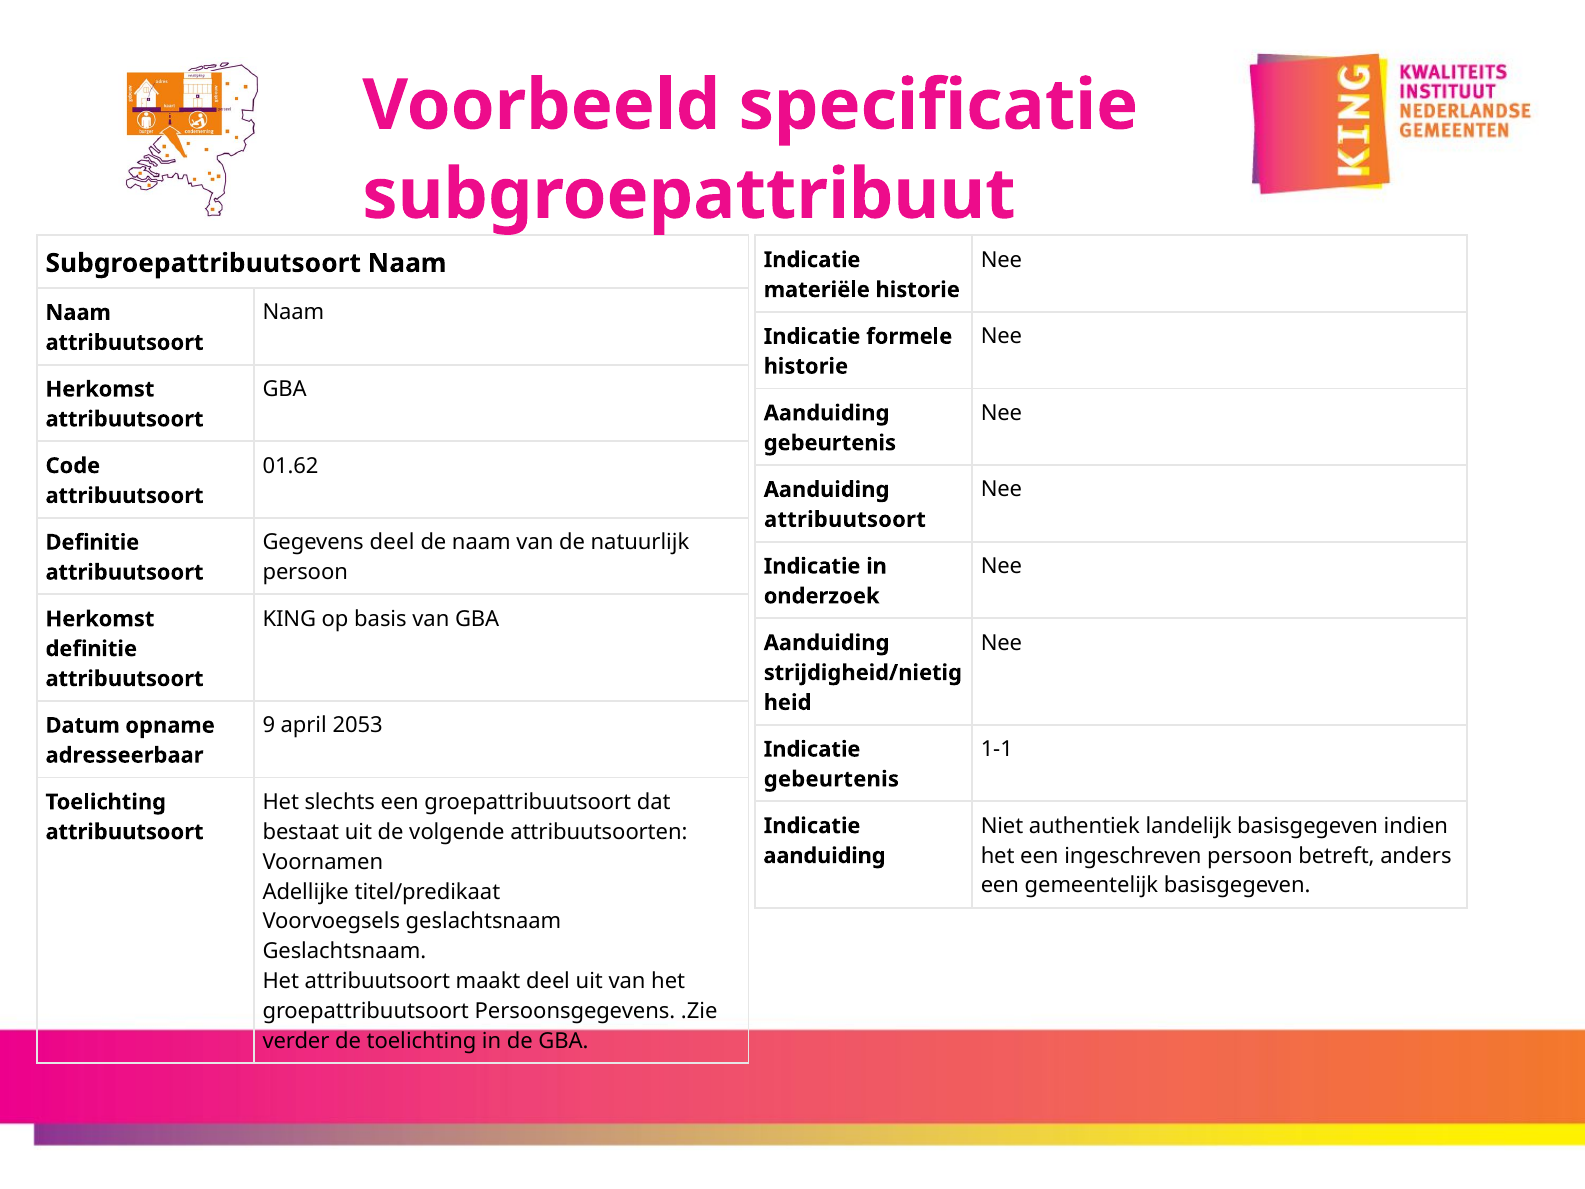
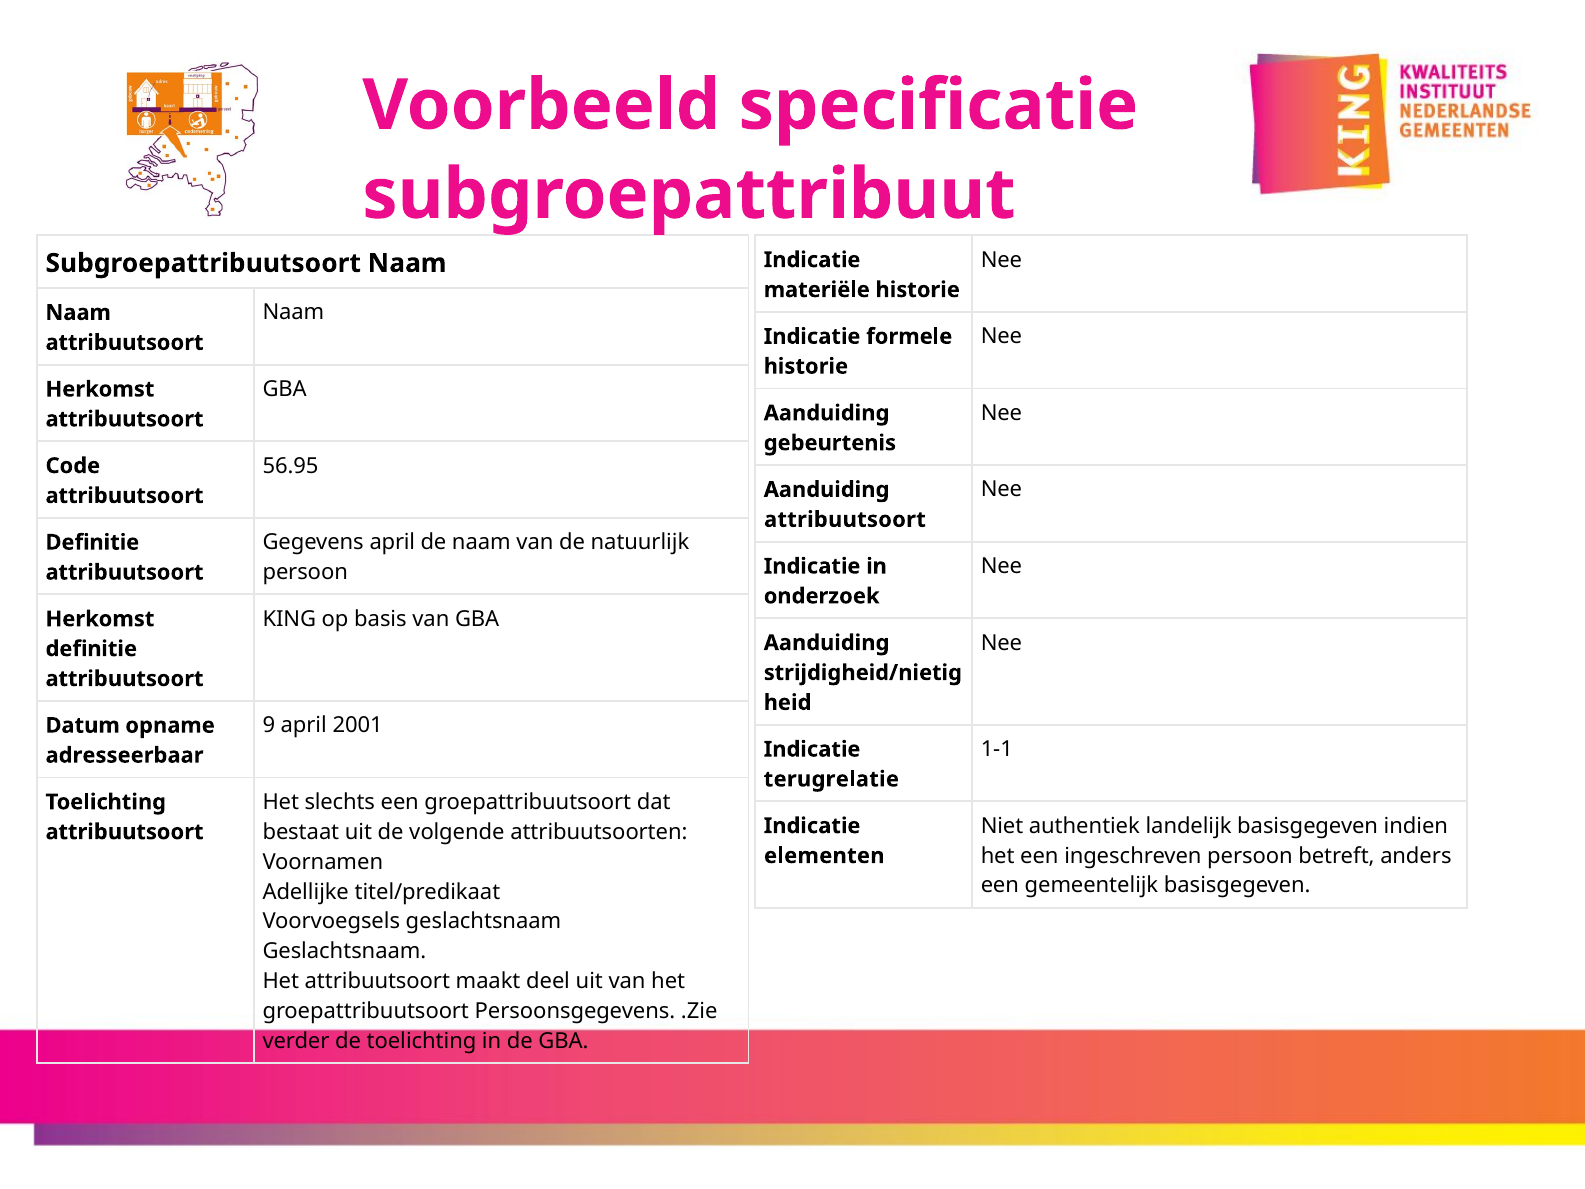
01.62: 01.62 -> 56.95
Gegevens deel: deel -> april
2053: 2053 -> 2001
gebeurtenis at (831, 779): gebeurtenis -> terugrelatie
aanduiding at (824, 856): aanduiding -> elementen
